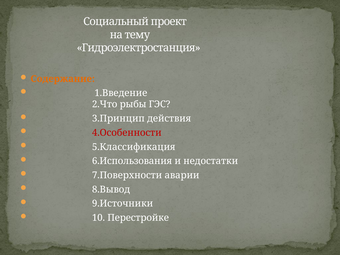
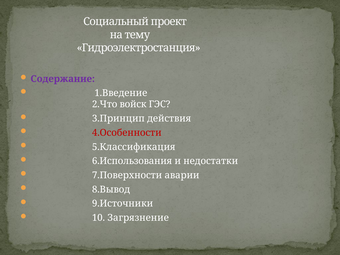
Содержание colour: orange -> purple
рыбы: рыбы -> войск
Перестройке: Перестройке -> Загрязнение
